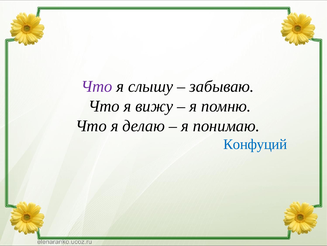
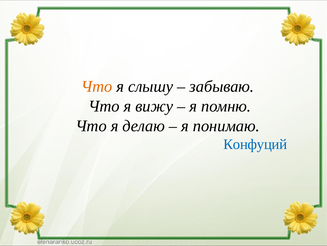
Что at (97, 86) colour: purple -> orange
